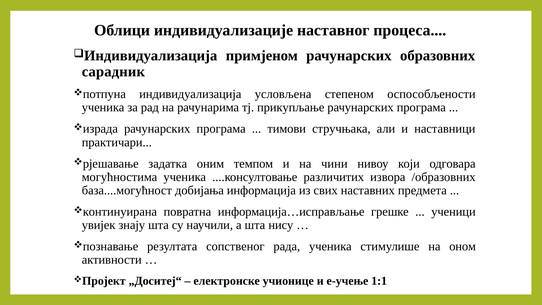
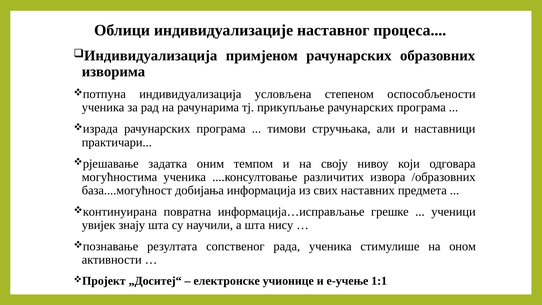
сарадник: сарадник -> изворима
чини: чини -> своју
